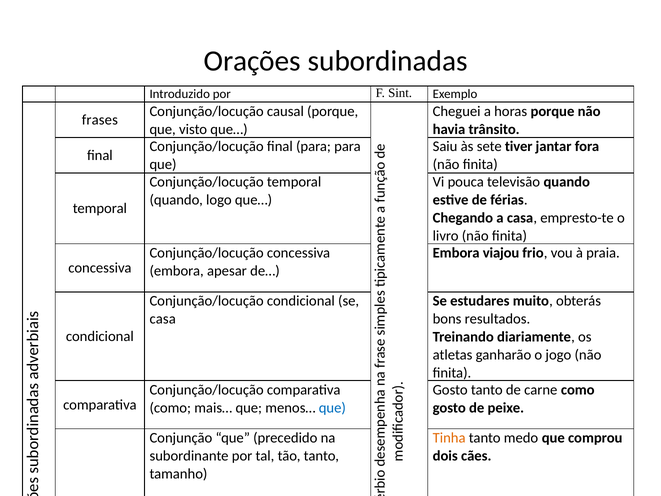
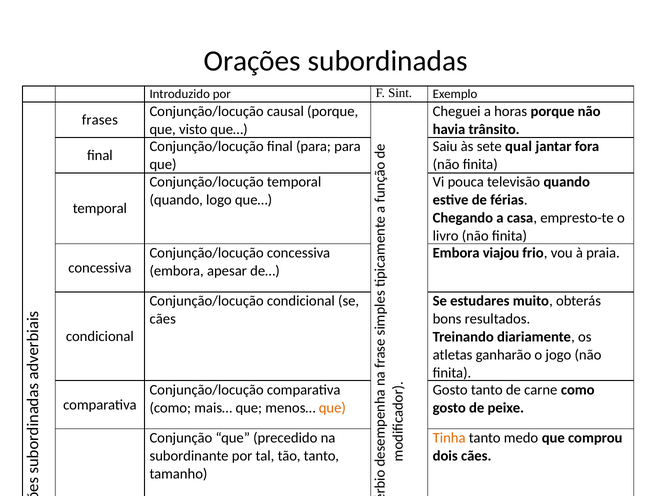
tiver: tiver -> qual
casa at (163, 319): casa -> cães
que at (332, 408) colour: blue -> orange
